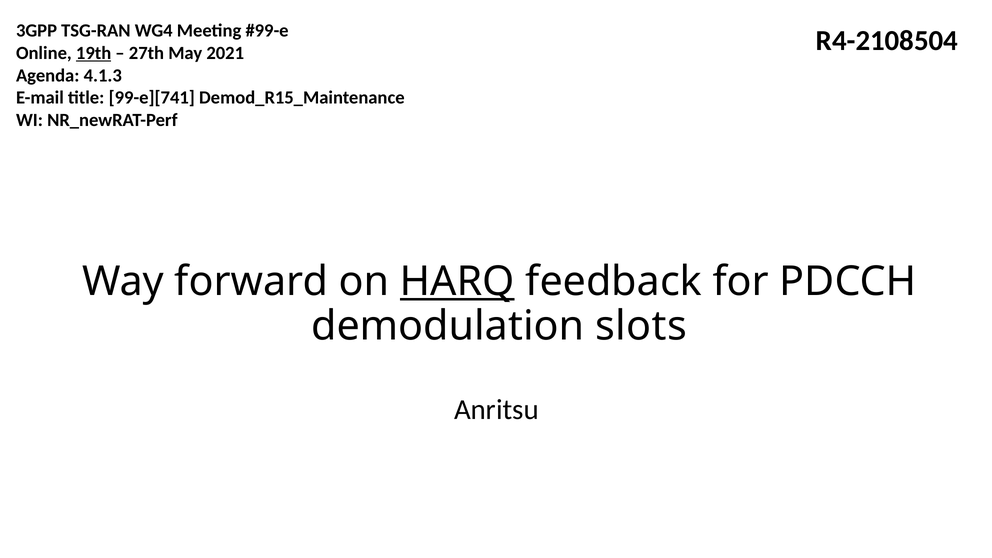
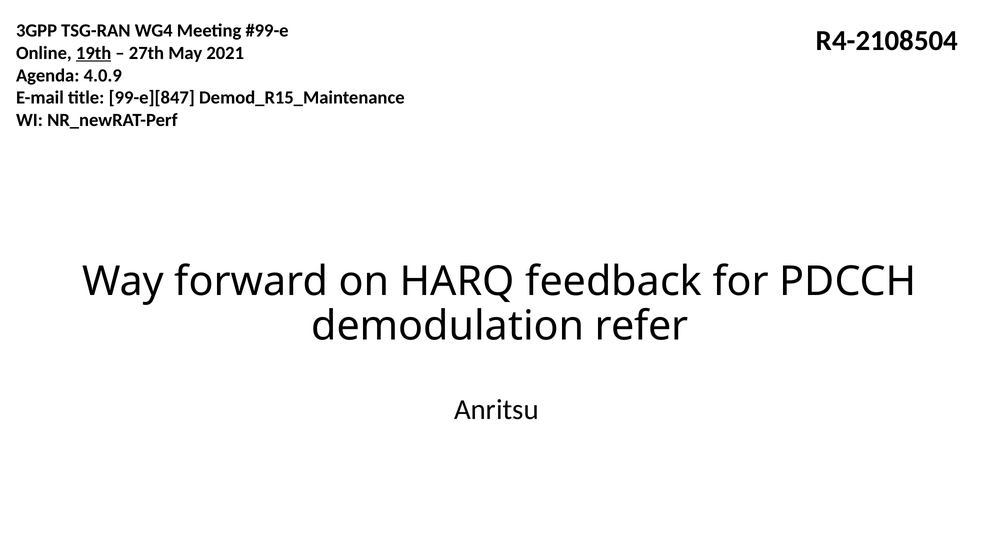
4.1.3: 4.1.3 -> 4.0.9
99-e][741: 99-e][741 -> 99-e][847
HARQ underline: present -> none
slots: slots -> refer
